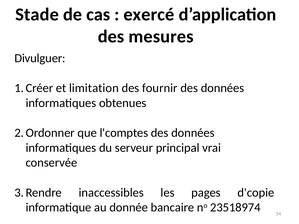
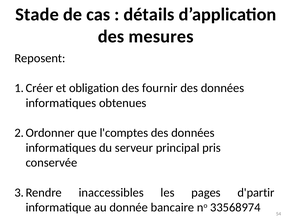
exercé: exercé -> détails
Divulguer: Divulguer -> Reposent
limitation: limitation -> obligation
vrai: vrai -> pris
d'copie: d'copie -> d'partir
23518974: 23518974 -> 33568974
